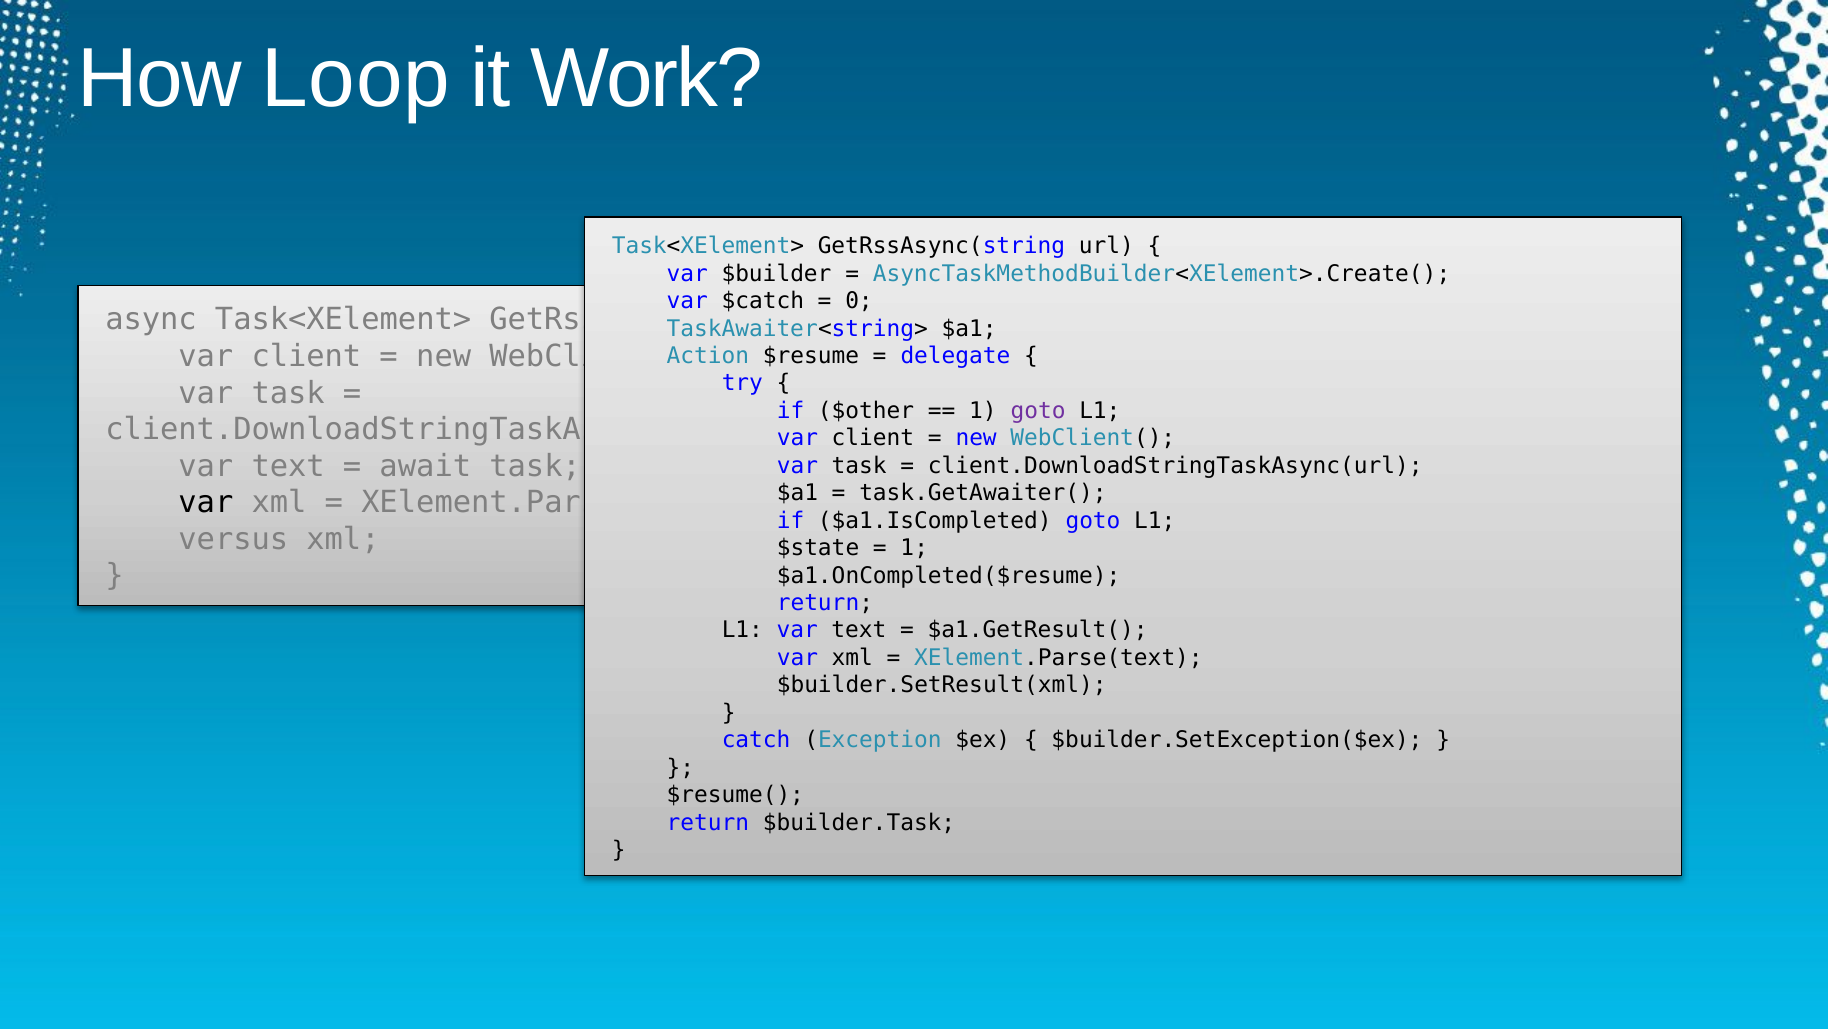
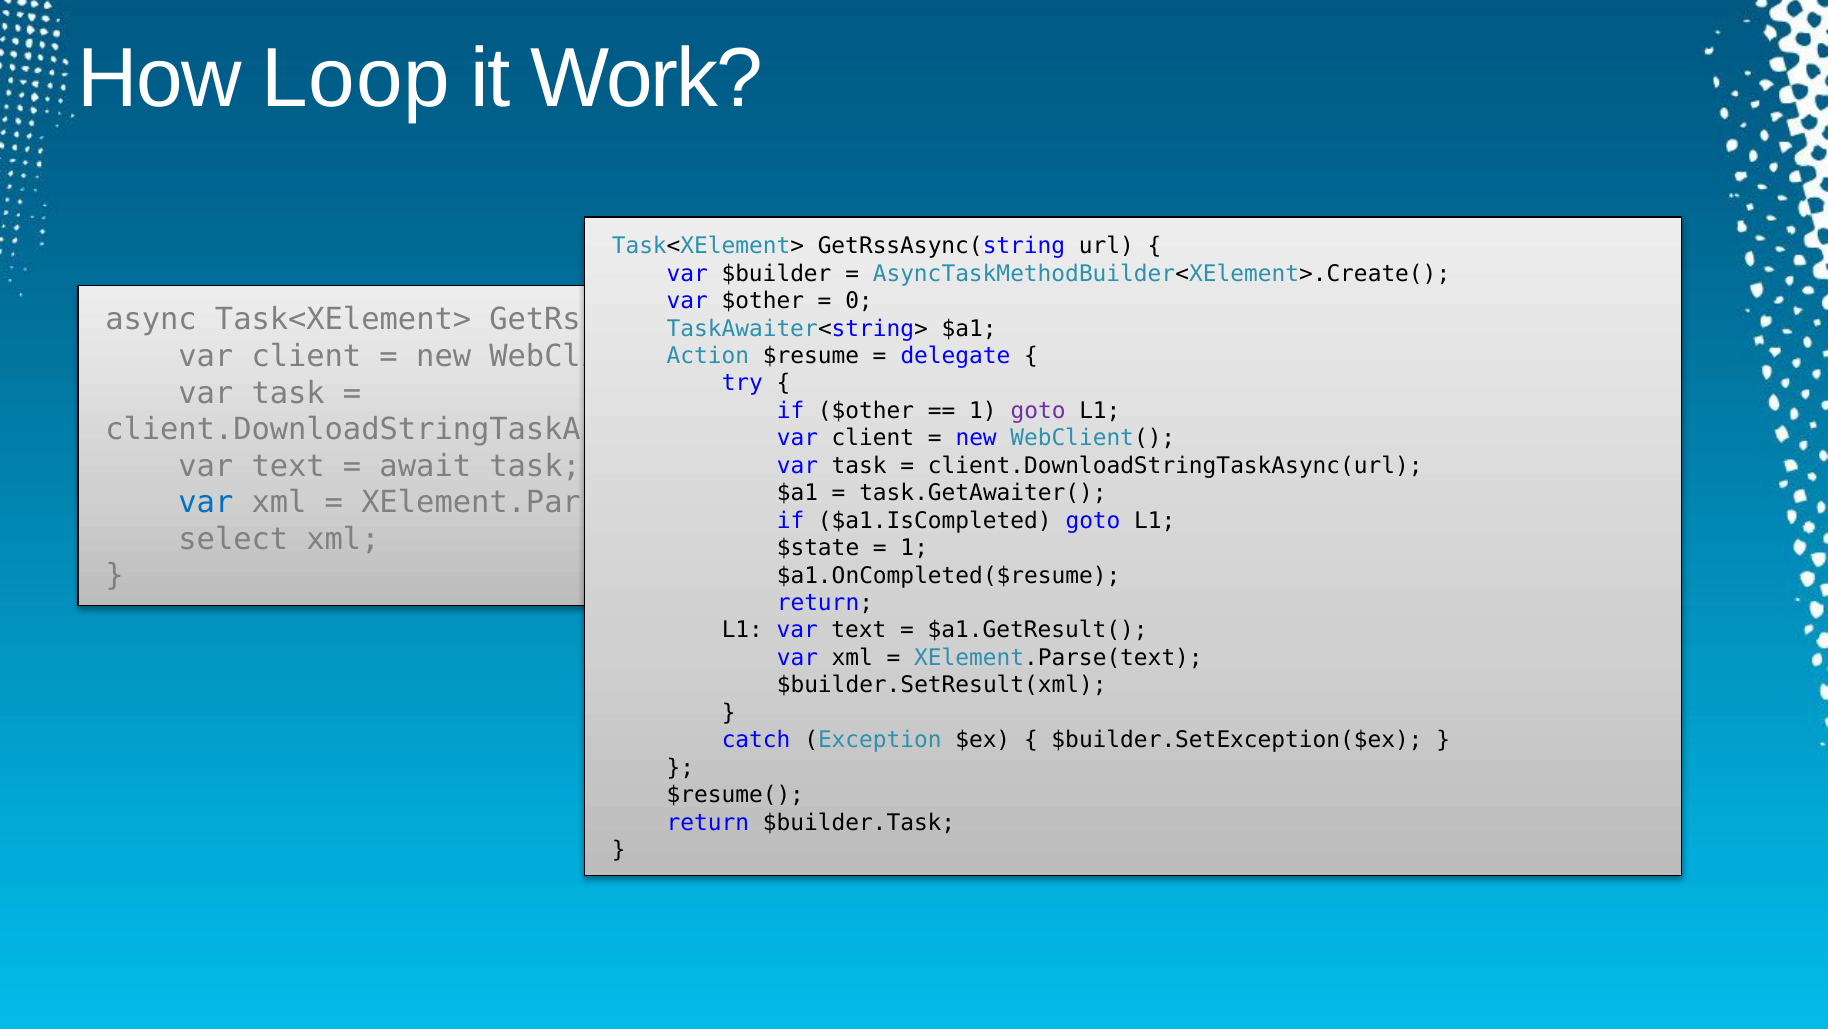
var $catch: $catch -> $other
var at (206, 503) colour: black -> blue
versus: versus -> select
